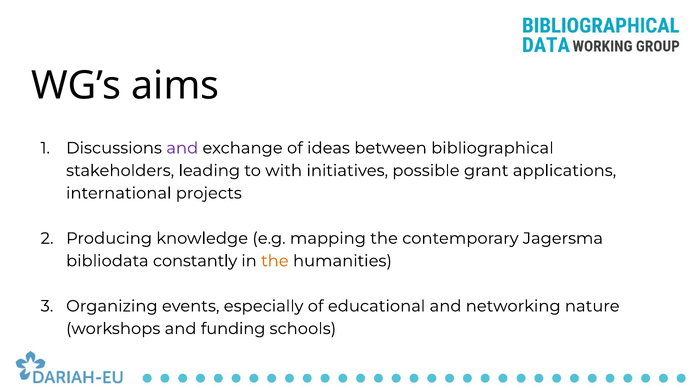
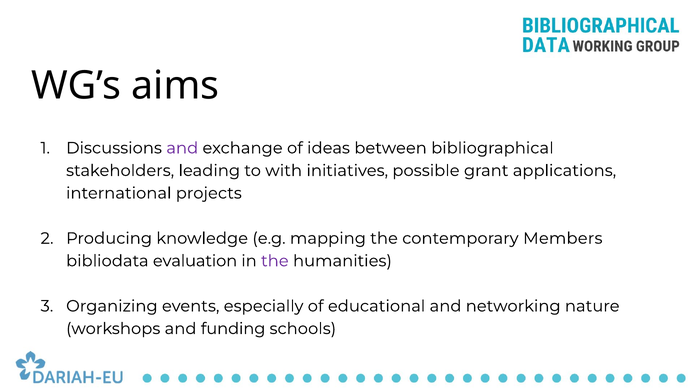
Jagersma: Jagersma -> Members
constantly: constantly -> evaluation
the at (275, 261) colour: orange -> purple
